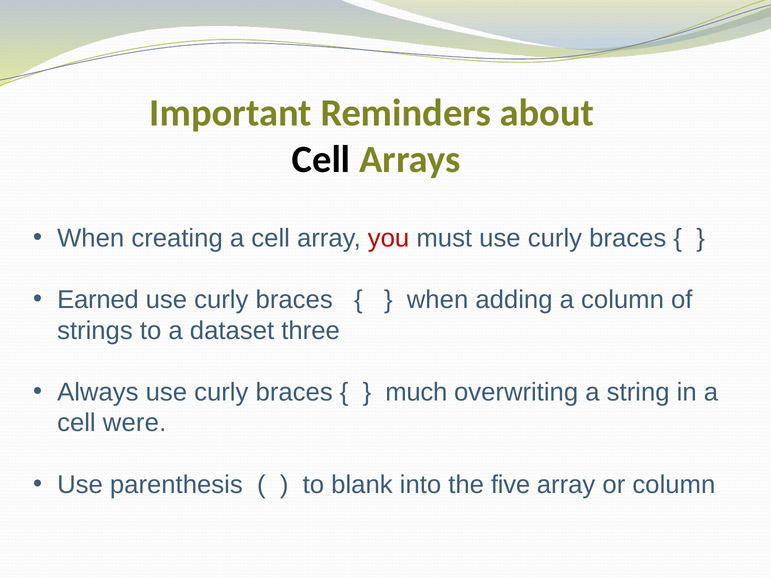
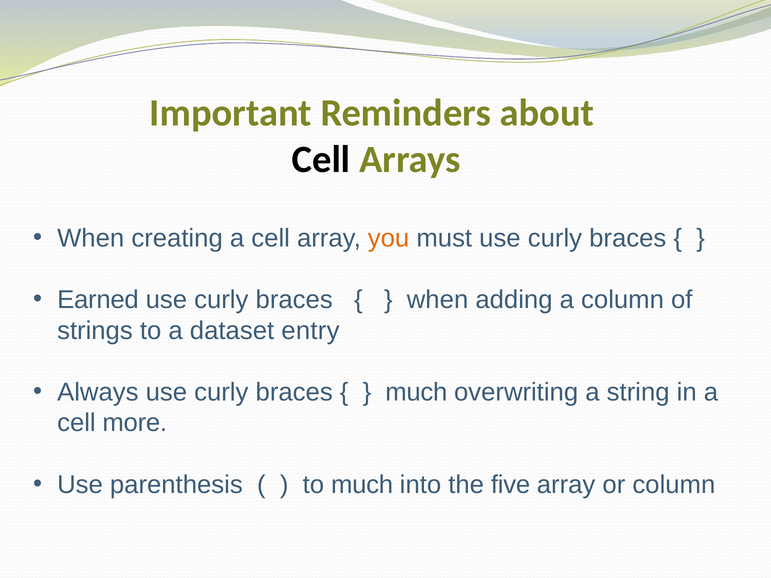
you colour: red -> orange
three: three -> entry
were: were -> more
to blank: blank -> much
